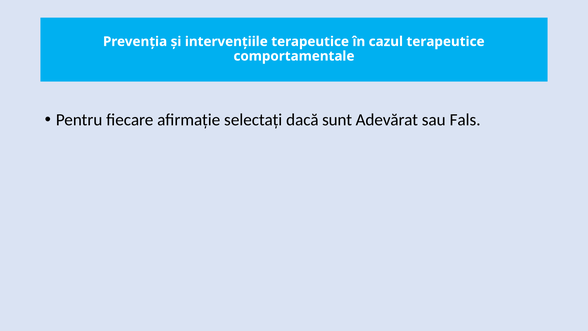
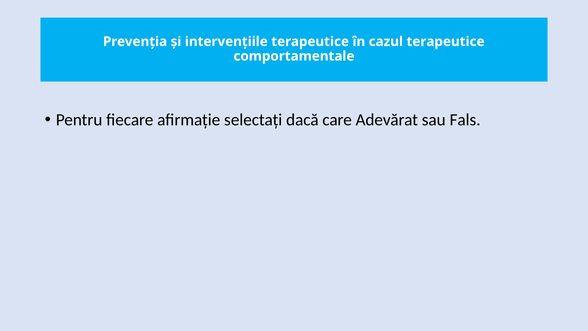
sunt: sunt -> care
